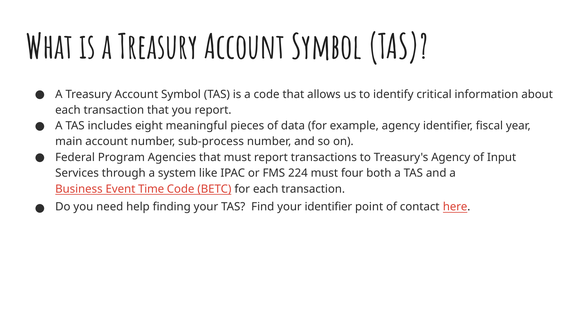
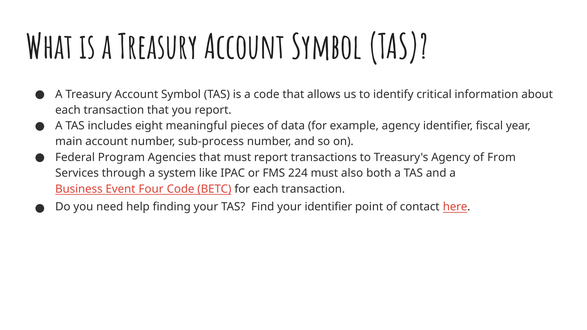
Input: Input -> From
four: four -> also
Time: Time -> Four
